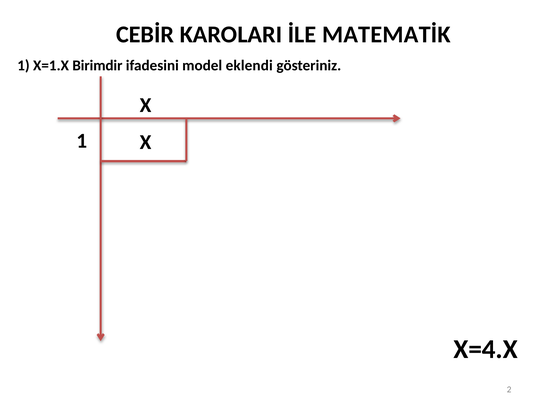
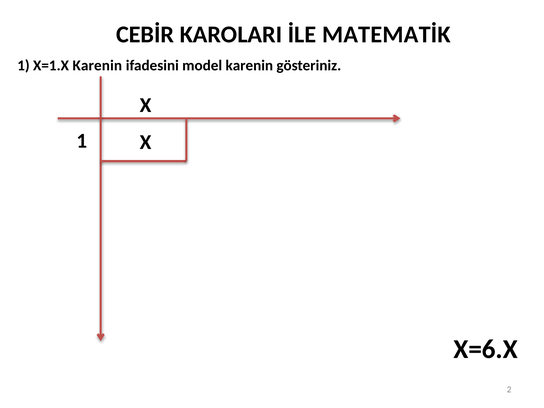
X=1.X Birimdir: Birimdir -> Karenin
model eklendi: eklendi -> karenin
X=4.X: X=4.X -> X=6.X
